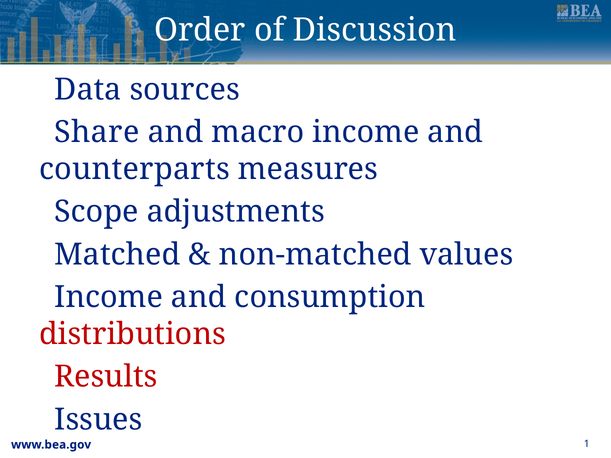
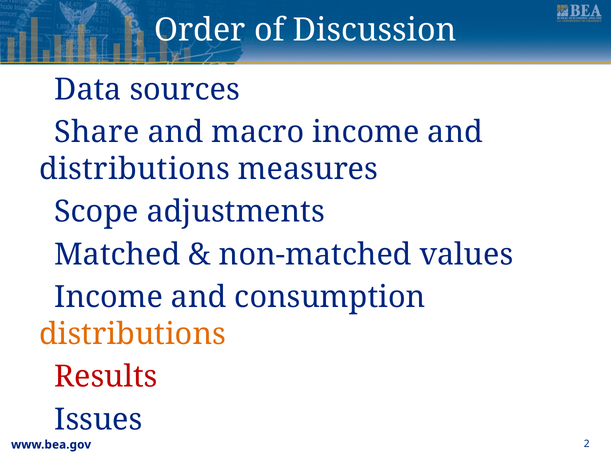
counterparts at (135, 169): counterparts -> distributions
distributions at (133, 334) colour: red -> orange
1: 1 -> 2
